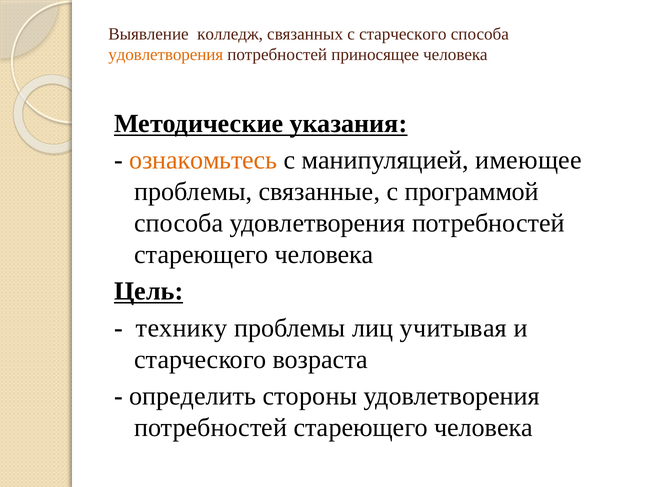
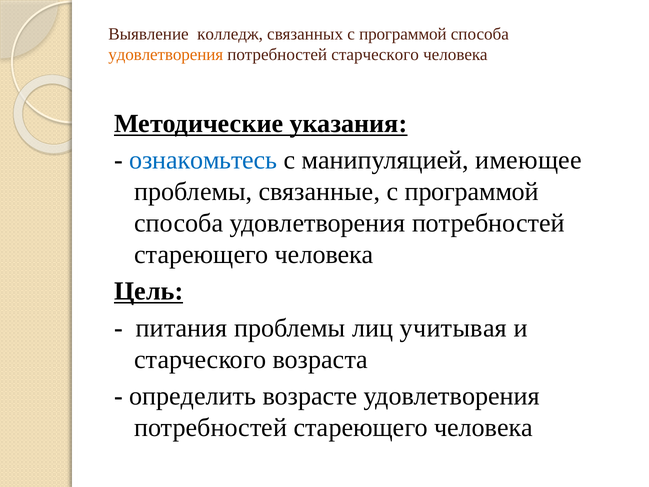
связанных с старческого: старческого -> программой
потребностей приносящее: приносящее -> старческого
ознакомьтесь colour: orange -> blue
технику: технику -> питания
стороны: стороны -> возрасте
